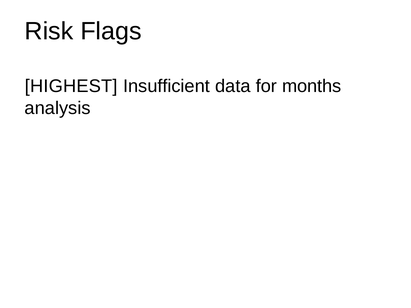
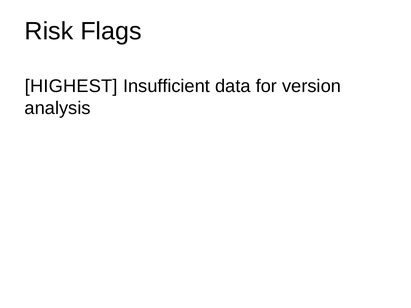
months: months -> version
